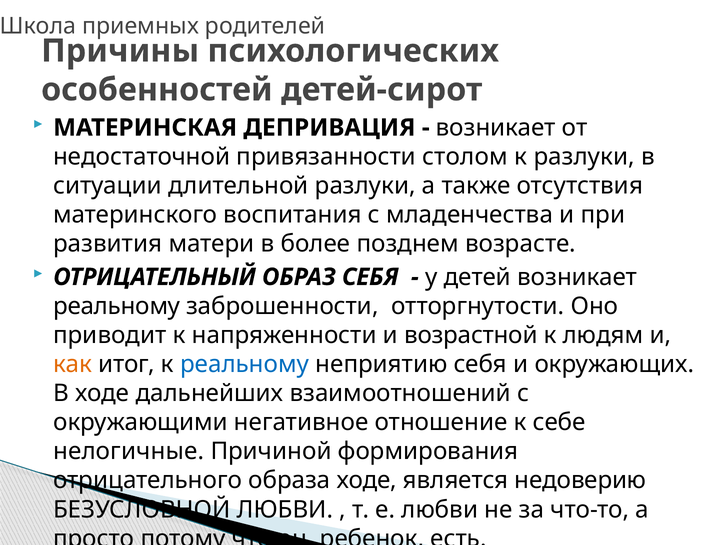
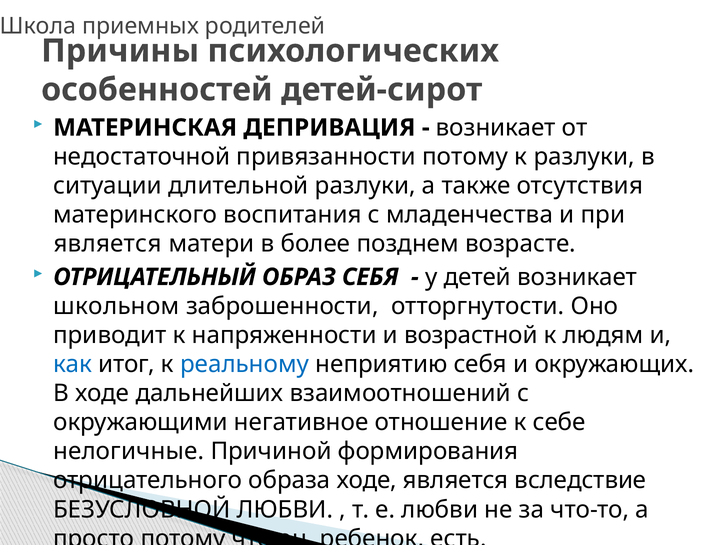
привязанности столом: столом -> потому
развития at (108, 244): развития -> является
реальному at (117, 306): реальному -> школьном
как colour: orange -> blue
недоверию: недоверию -> вследствие
